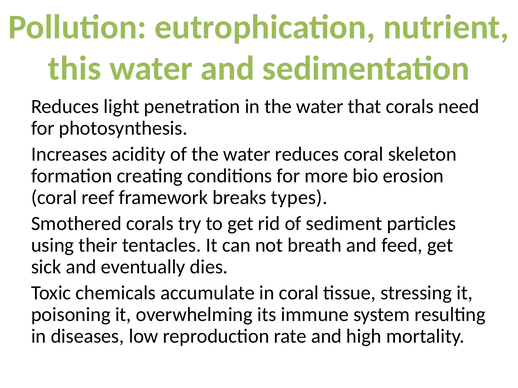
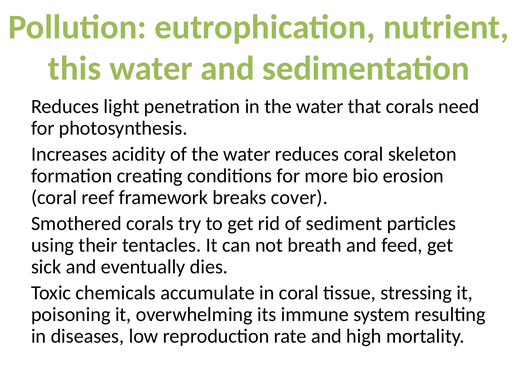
types: types -> cover
